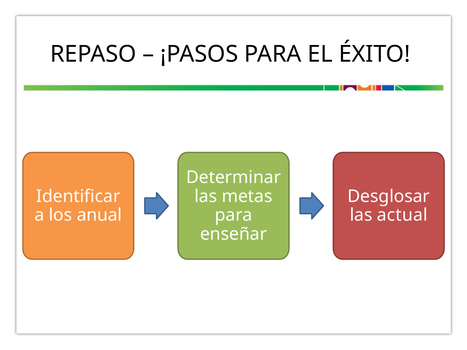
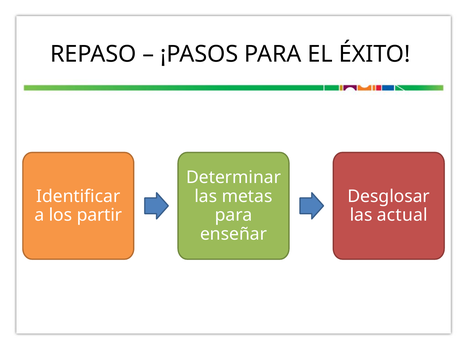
anual: anual -> partir
